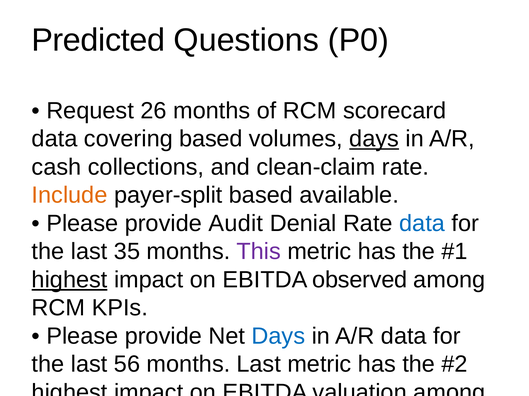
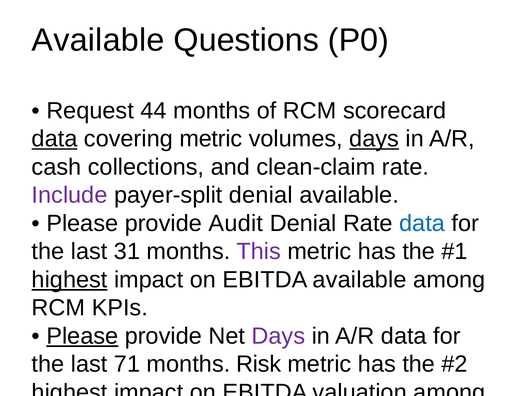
Predicted at (98, 40): Predicted -> Available
26: 26 -> 44
data at (55, 139) underline: none -> present
covering based: based -> metric
Include colour: orange -> purple
payer-split based: based -> denial
35: 35 -> 31
EBITDA observed: observed -> available
Please at (82, 337) underline: none -> present
Days at (278, 337) colour: blue -> purple
56: 56 -> 71
months Last: Last -> Risk
